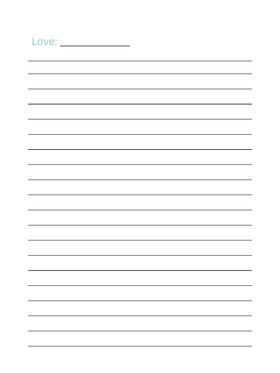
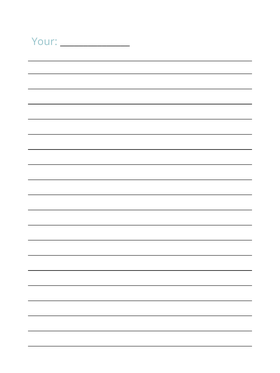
Love: Love -> Your
